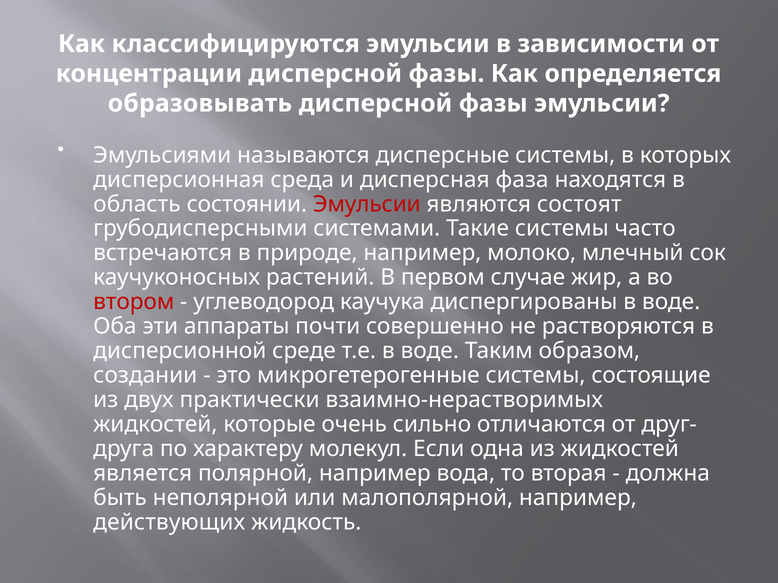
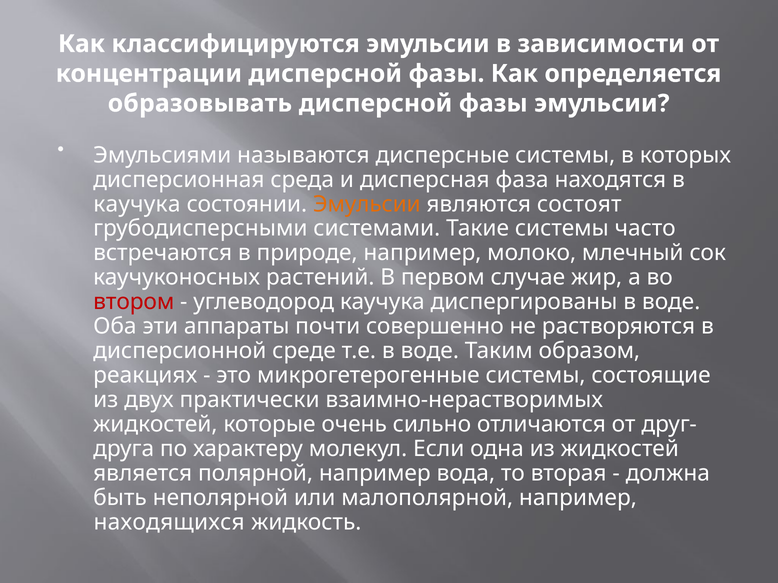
область at (137, 204): область -> каучука
Эмульсии at (367, 204) colour: red -> orange
создании: создании -> реакциях
действующих: действующих -> находящихся
